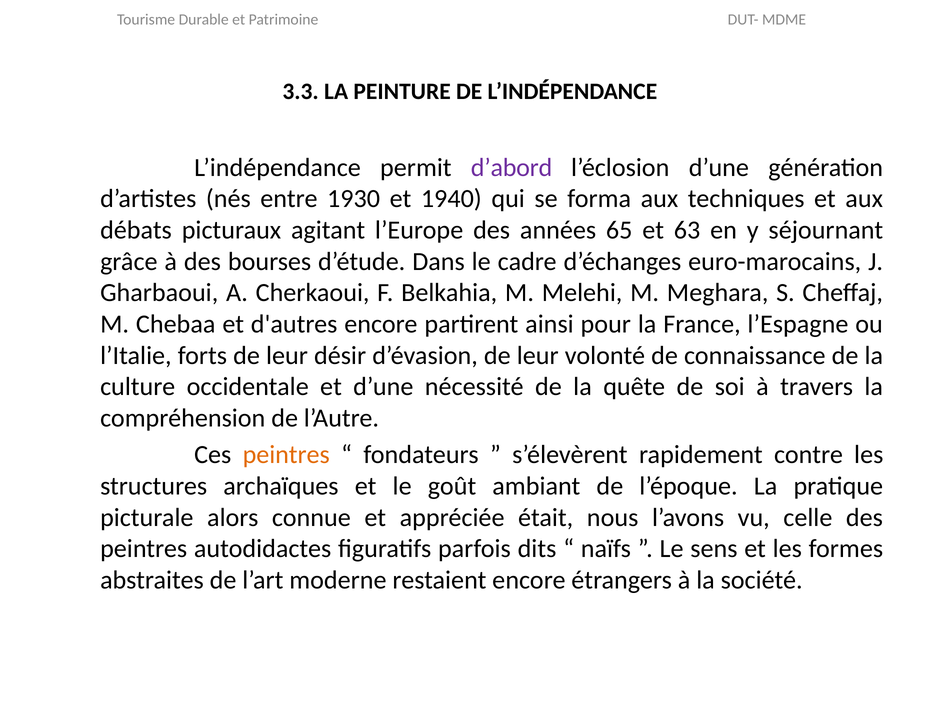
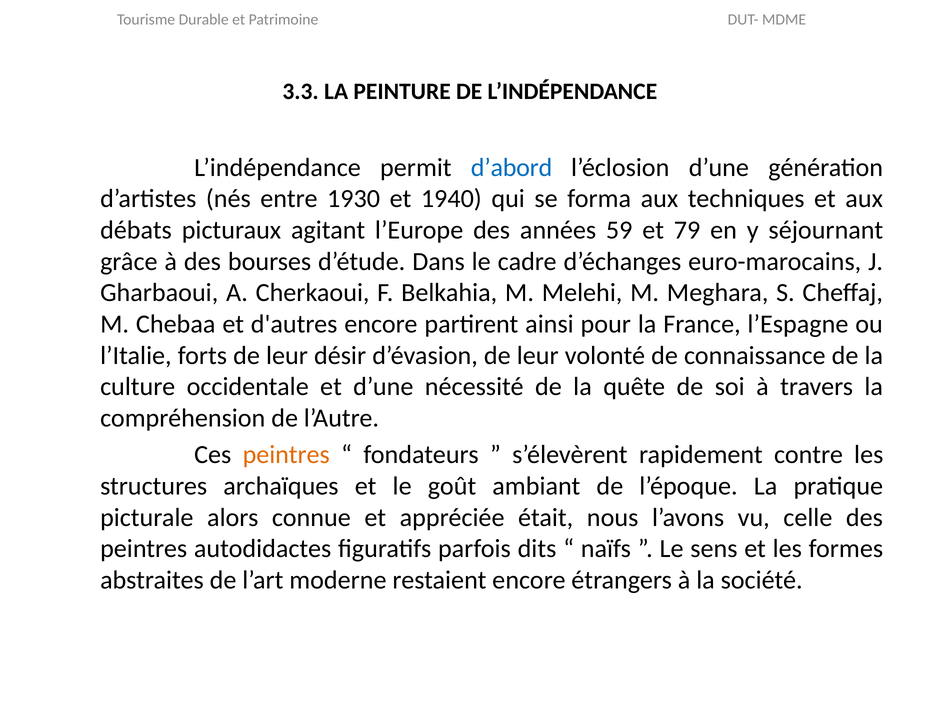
d’abord colour: purple -> blue
65: 65 -> 59
63: 63 -> 79
